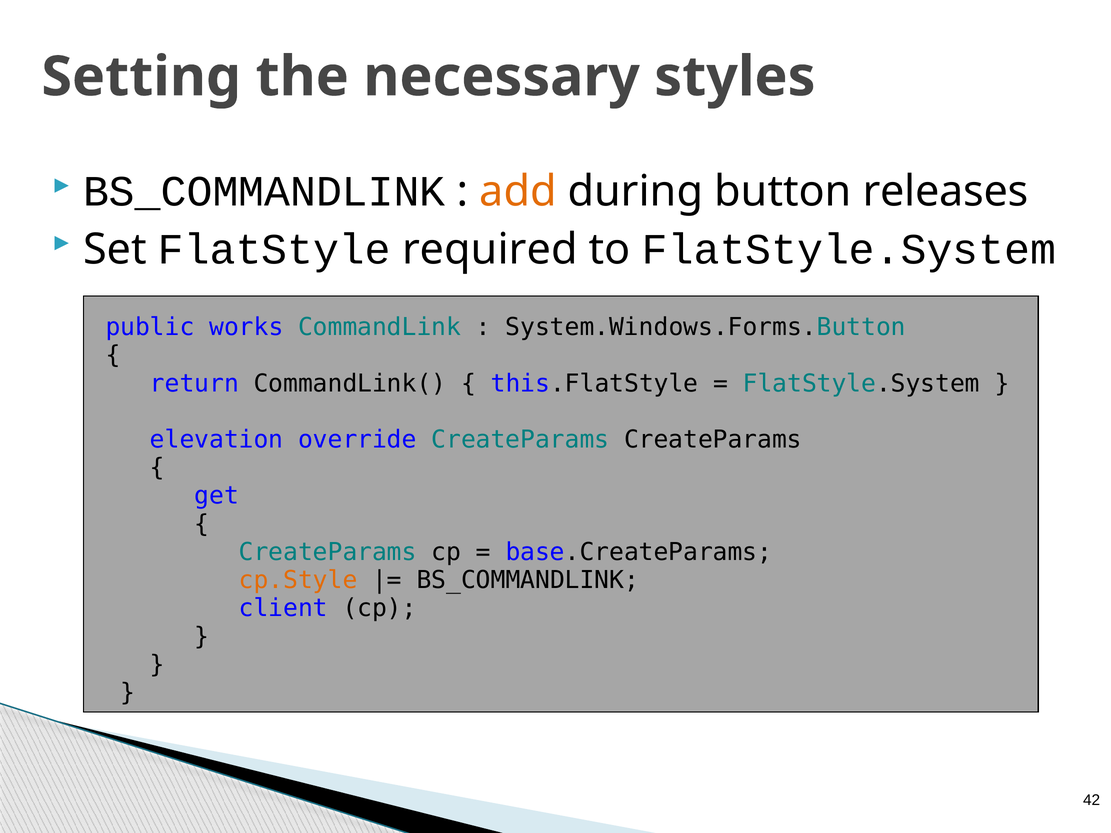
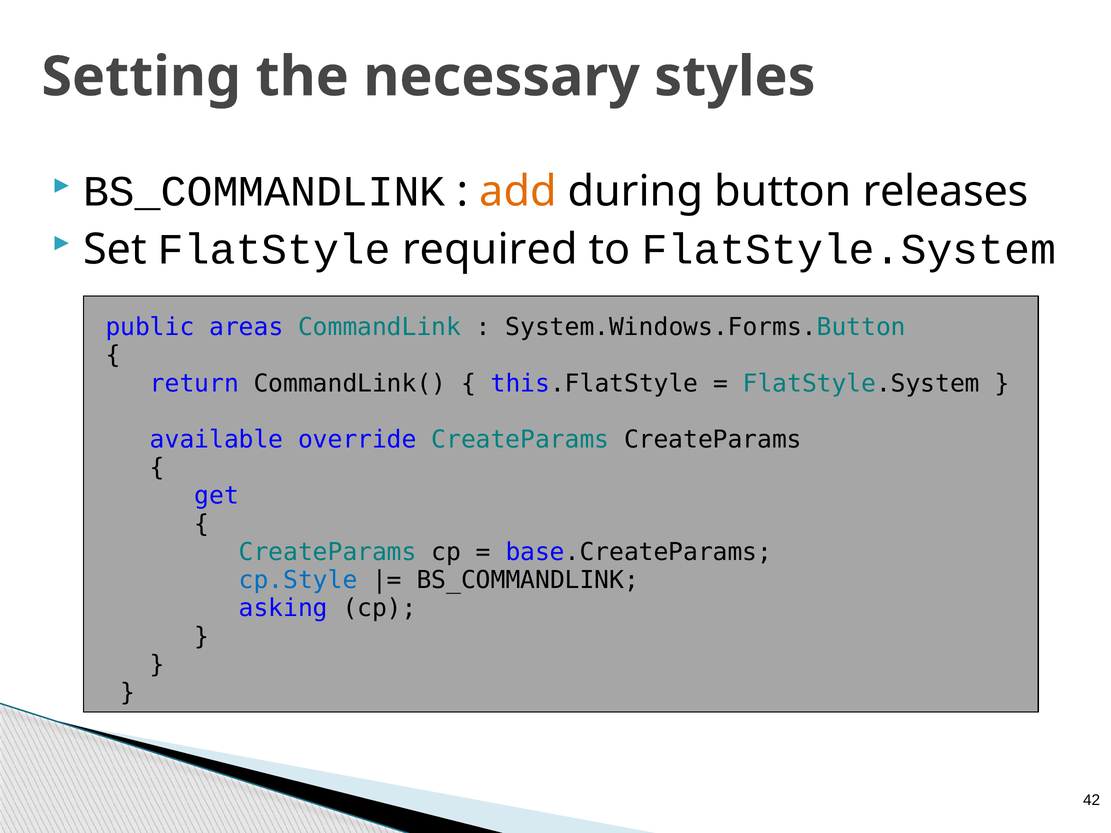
works: works -> areas
elevation: elevation -> available
cp.Style colour: orange -> blue
client: client -> asking
